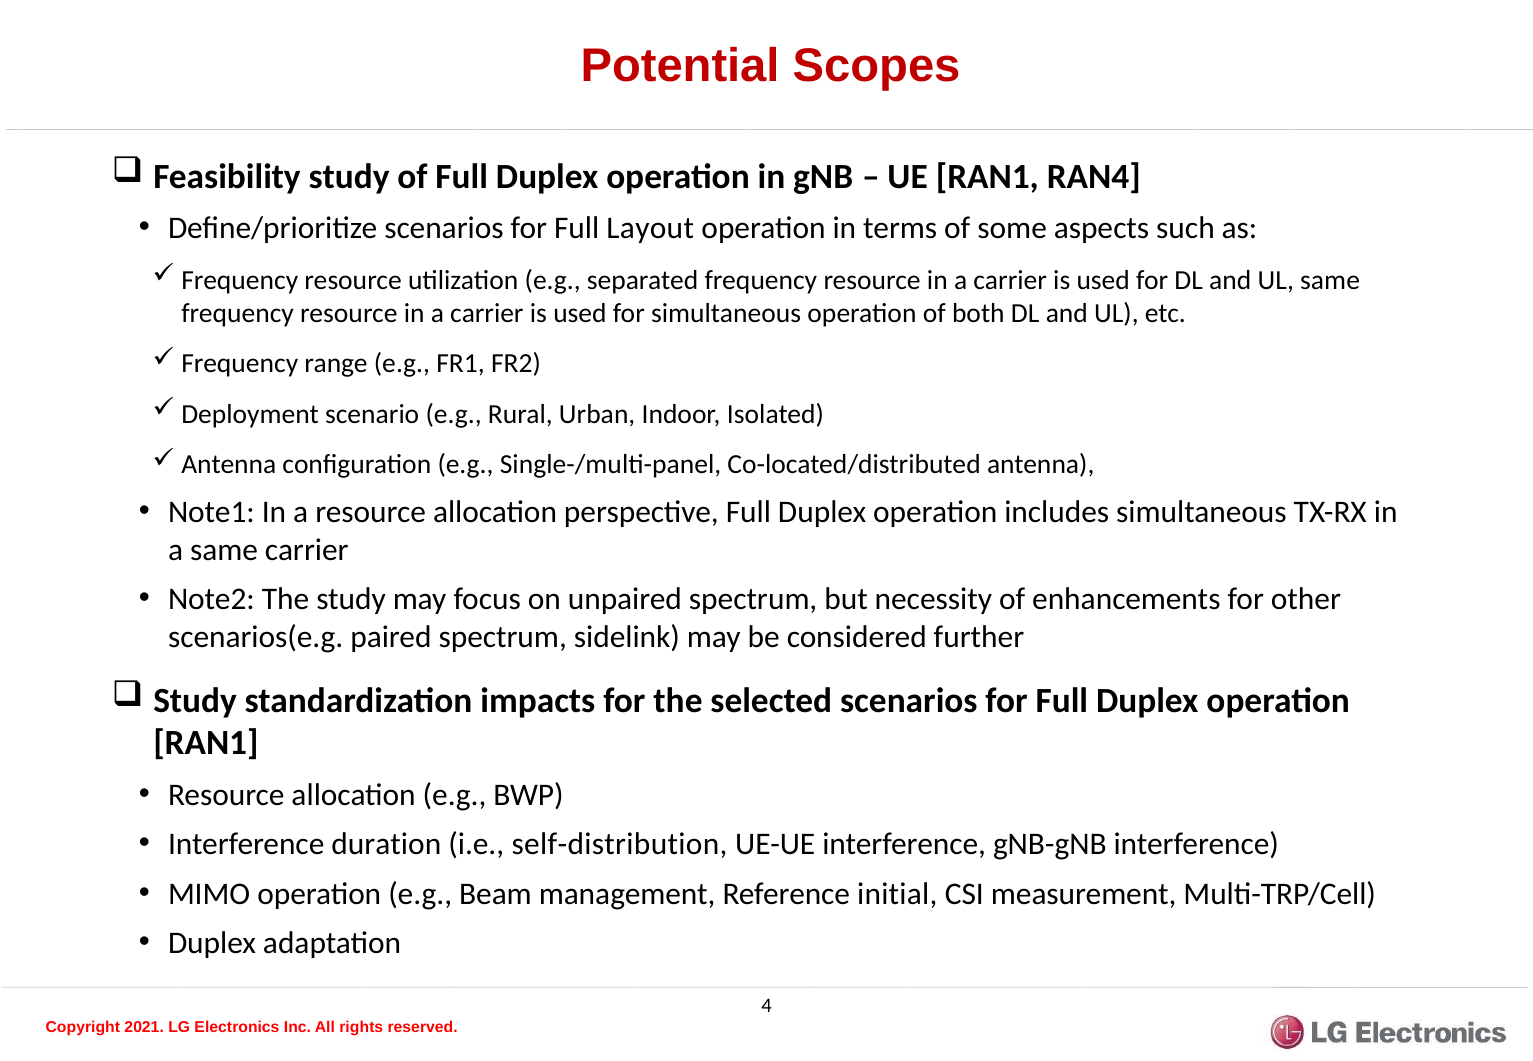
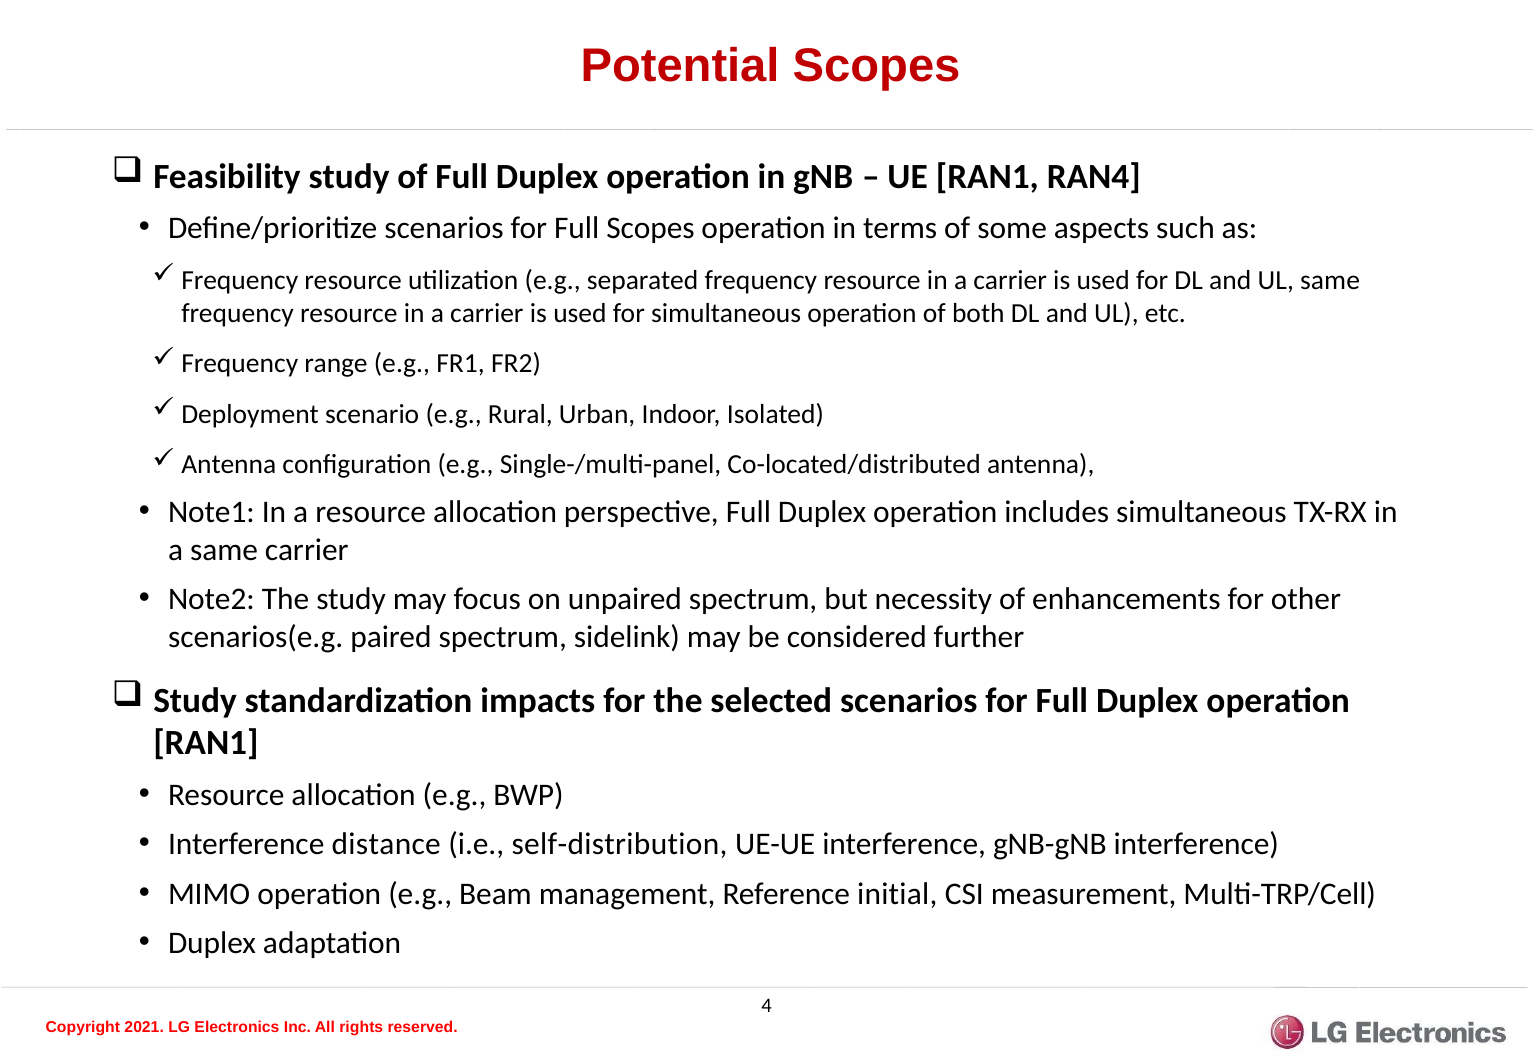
Full Layout: Layout -> Scopes
duration: duration -> distance
